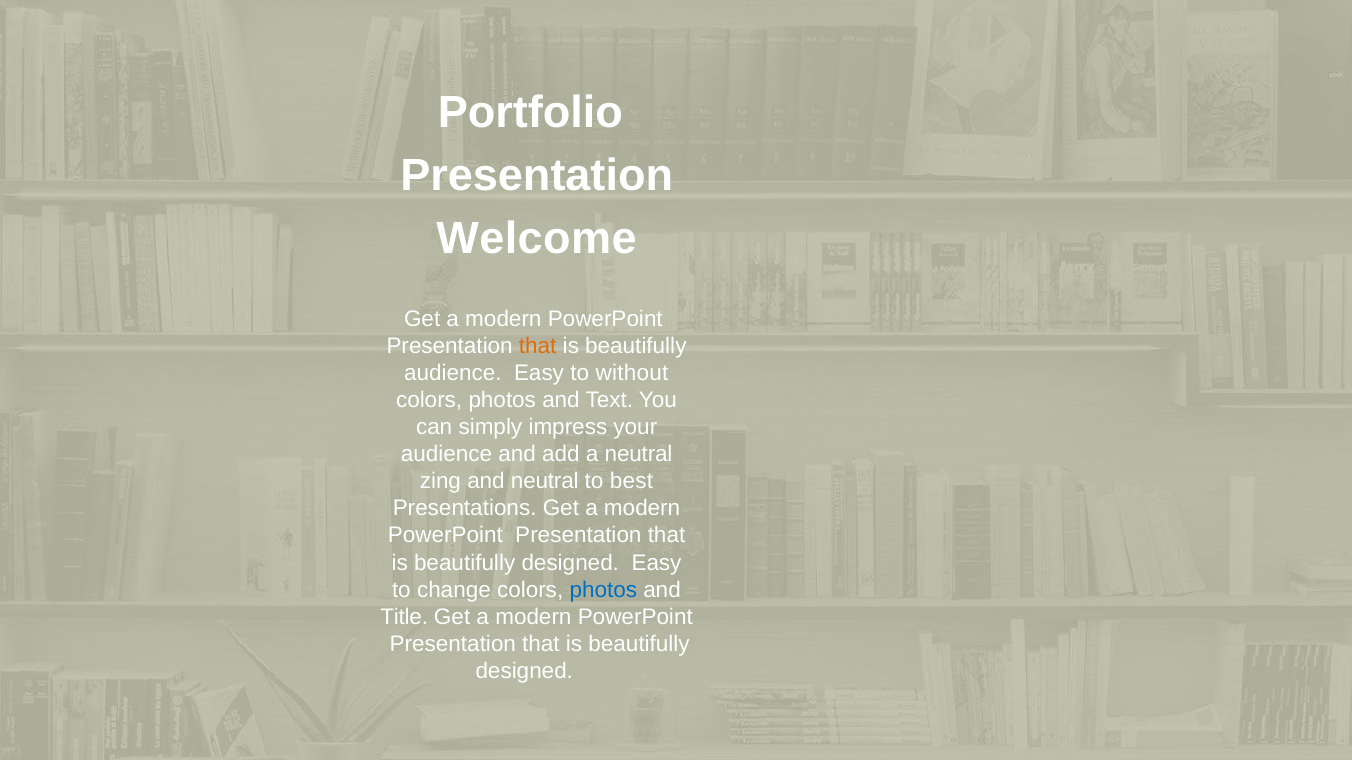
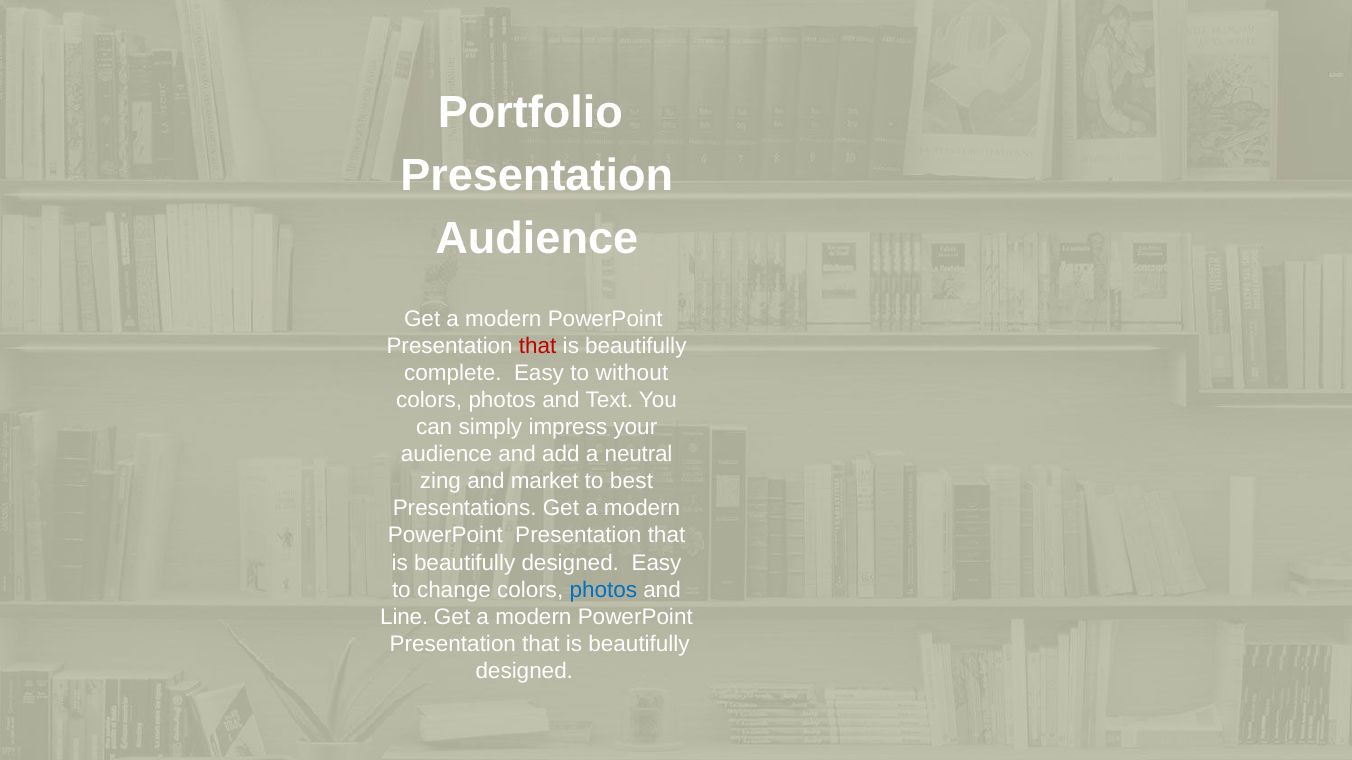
Welcome at (537, 239): Welcome -> Audience
that at (538, 347) colour: orange -> red
audience at (453, 374): audience -> complete
and neutral: neutral -> market
Title: Title -> Line
